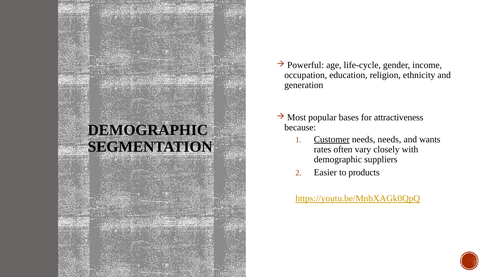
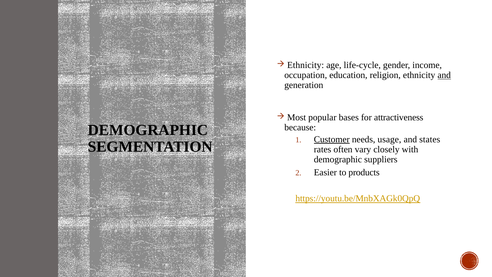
Powerful at (306, 65): Powerful -> Ethnicity
and at (444, 75) underline: none -> present
needs needs: needs -> usage
wants: wants -> states
